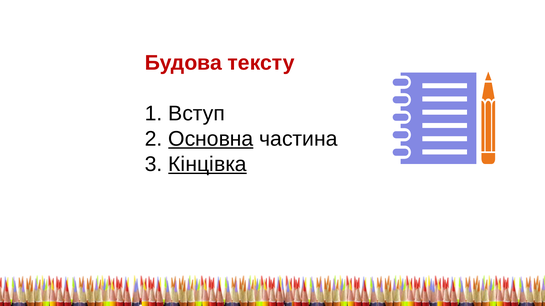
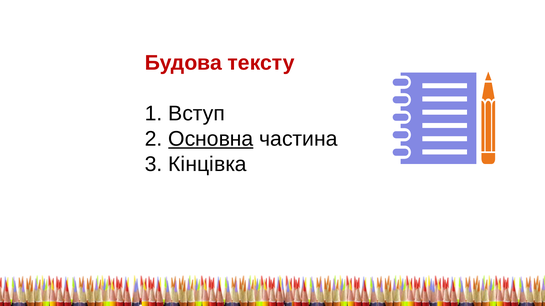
Кінцівка underline: present -> none
